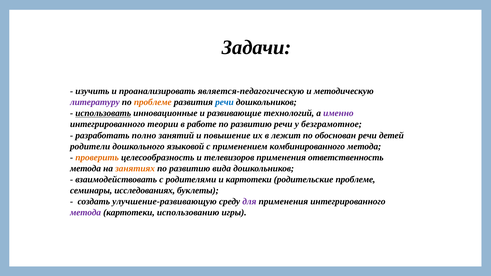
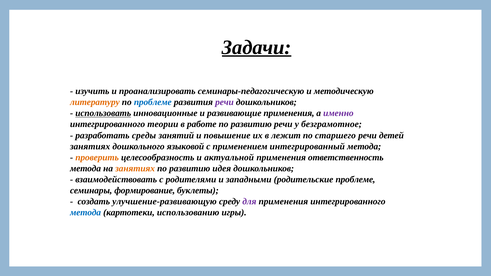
Задачи underline: none -> present
является-педагогическую: является-педагогическую -> семинары-педагогическую
литературу colour: purple -> orange
проблеме at (153, 102) colour: orange -> blue
речи at (224, 102) colour: blue -> purple
развивающие технологий: технологий -> применения
полно: полно -> среды
обоснован: обоснован -> старшего
родители at (90, 146): родители -> занятиях
комбинированного: комбинированного -> интегрированный
телевизоров: телевизоров -> актуальной
вида: вида -> идея
и картотеки: картотеки -> западными
исследованиях: исследованиях -> формирование
метода at (86, 213) colour: purple -> blue
